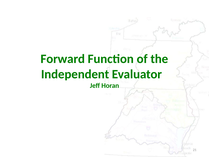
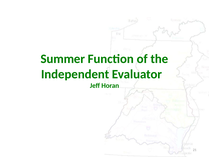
Forward: Forward -> Summer
